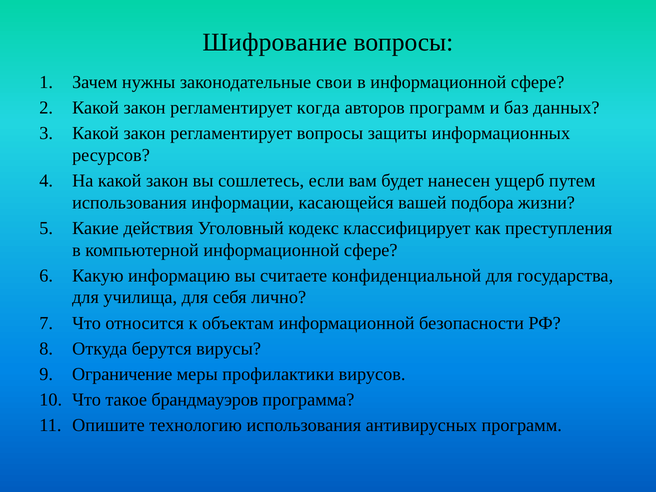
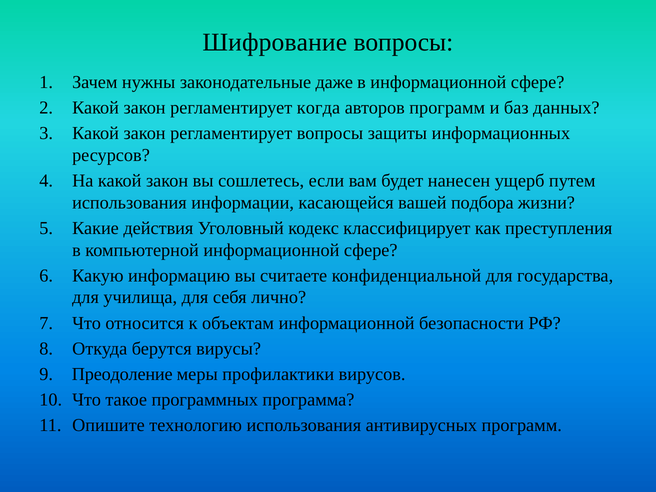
свои: свои -> даже
Ограничение: Ограничение -> Преодоление
брандмауэров: брандмауэров -> программных
